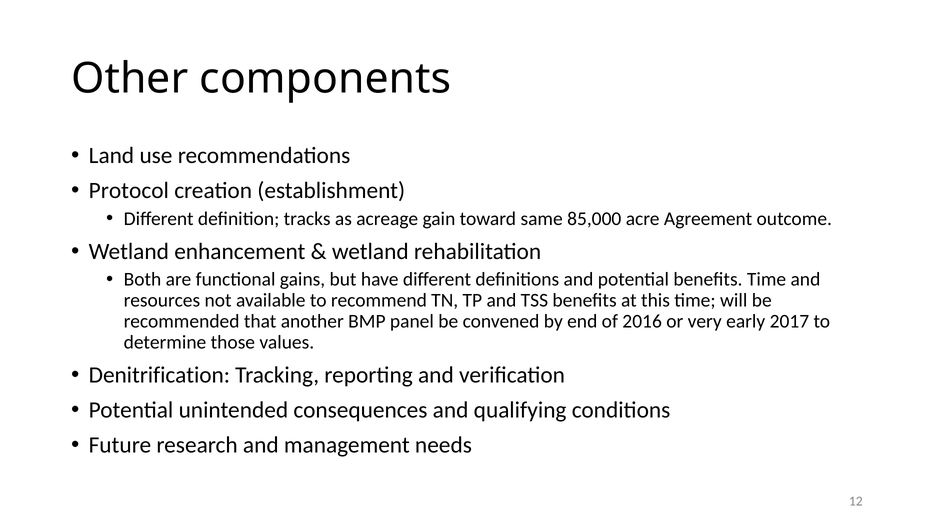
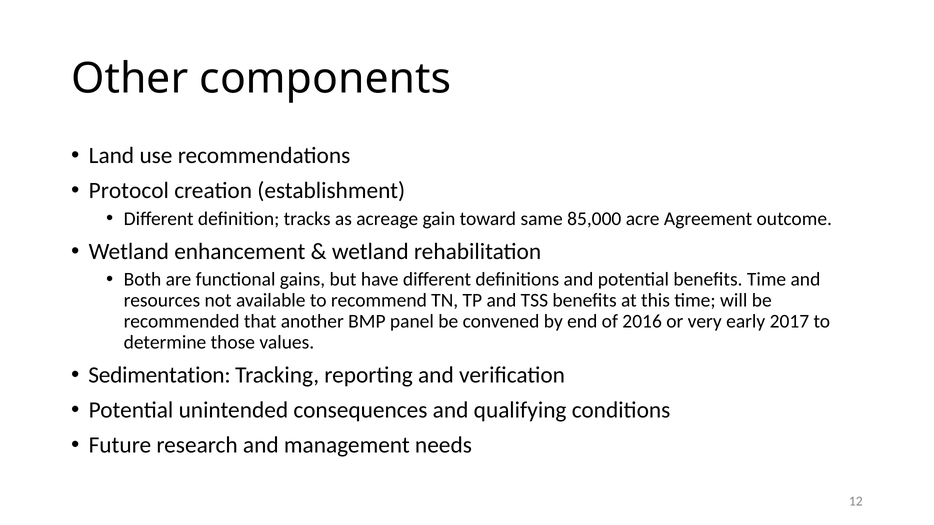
Denitrification: Denitrification -> Sedimentation
